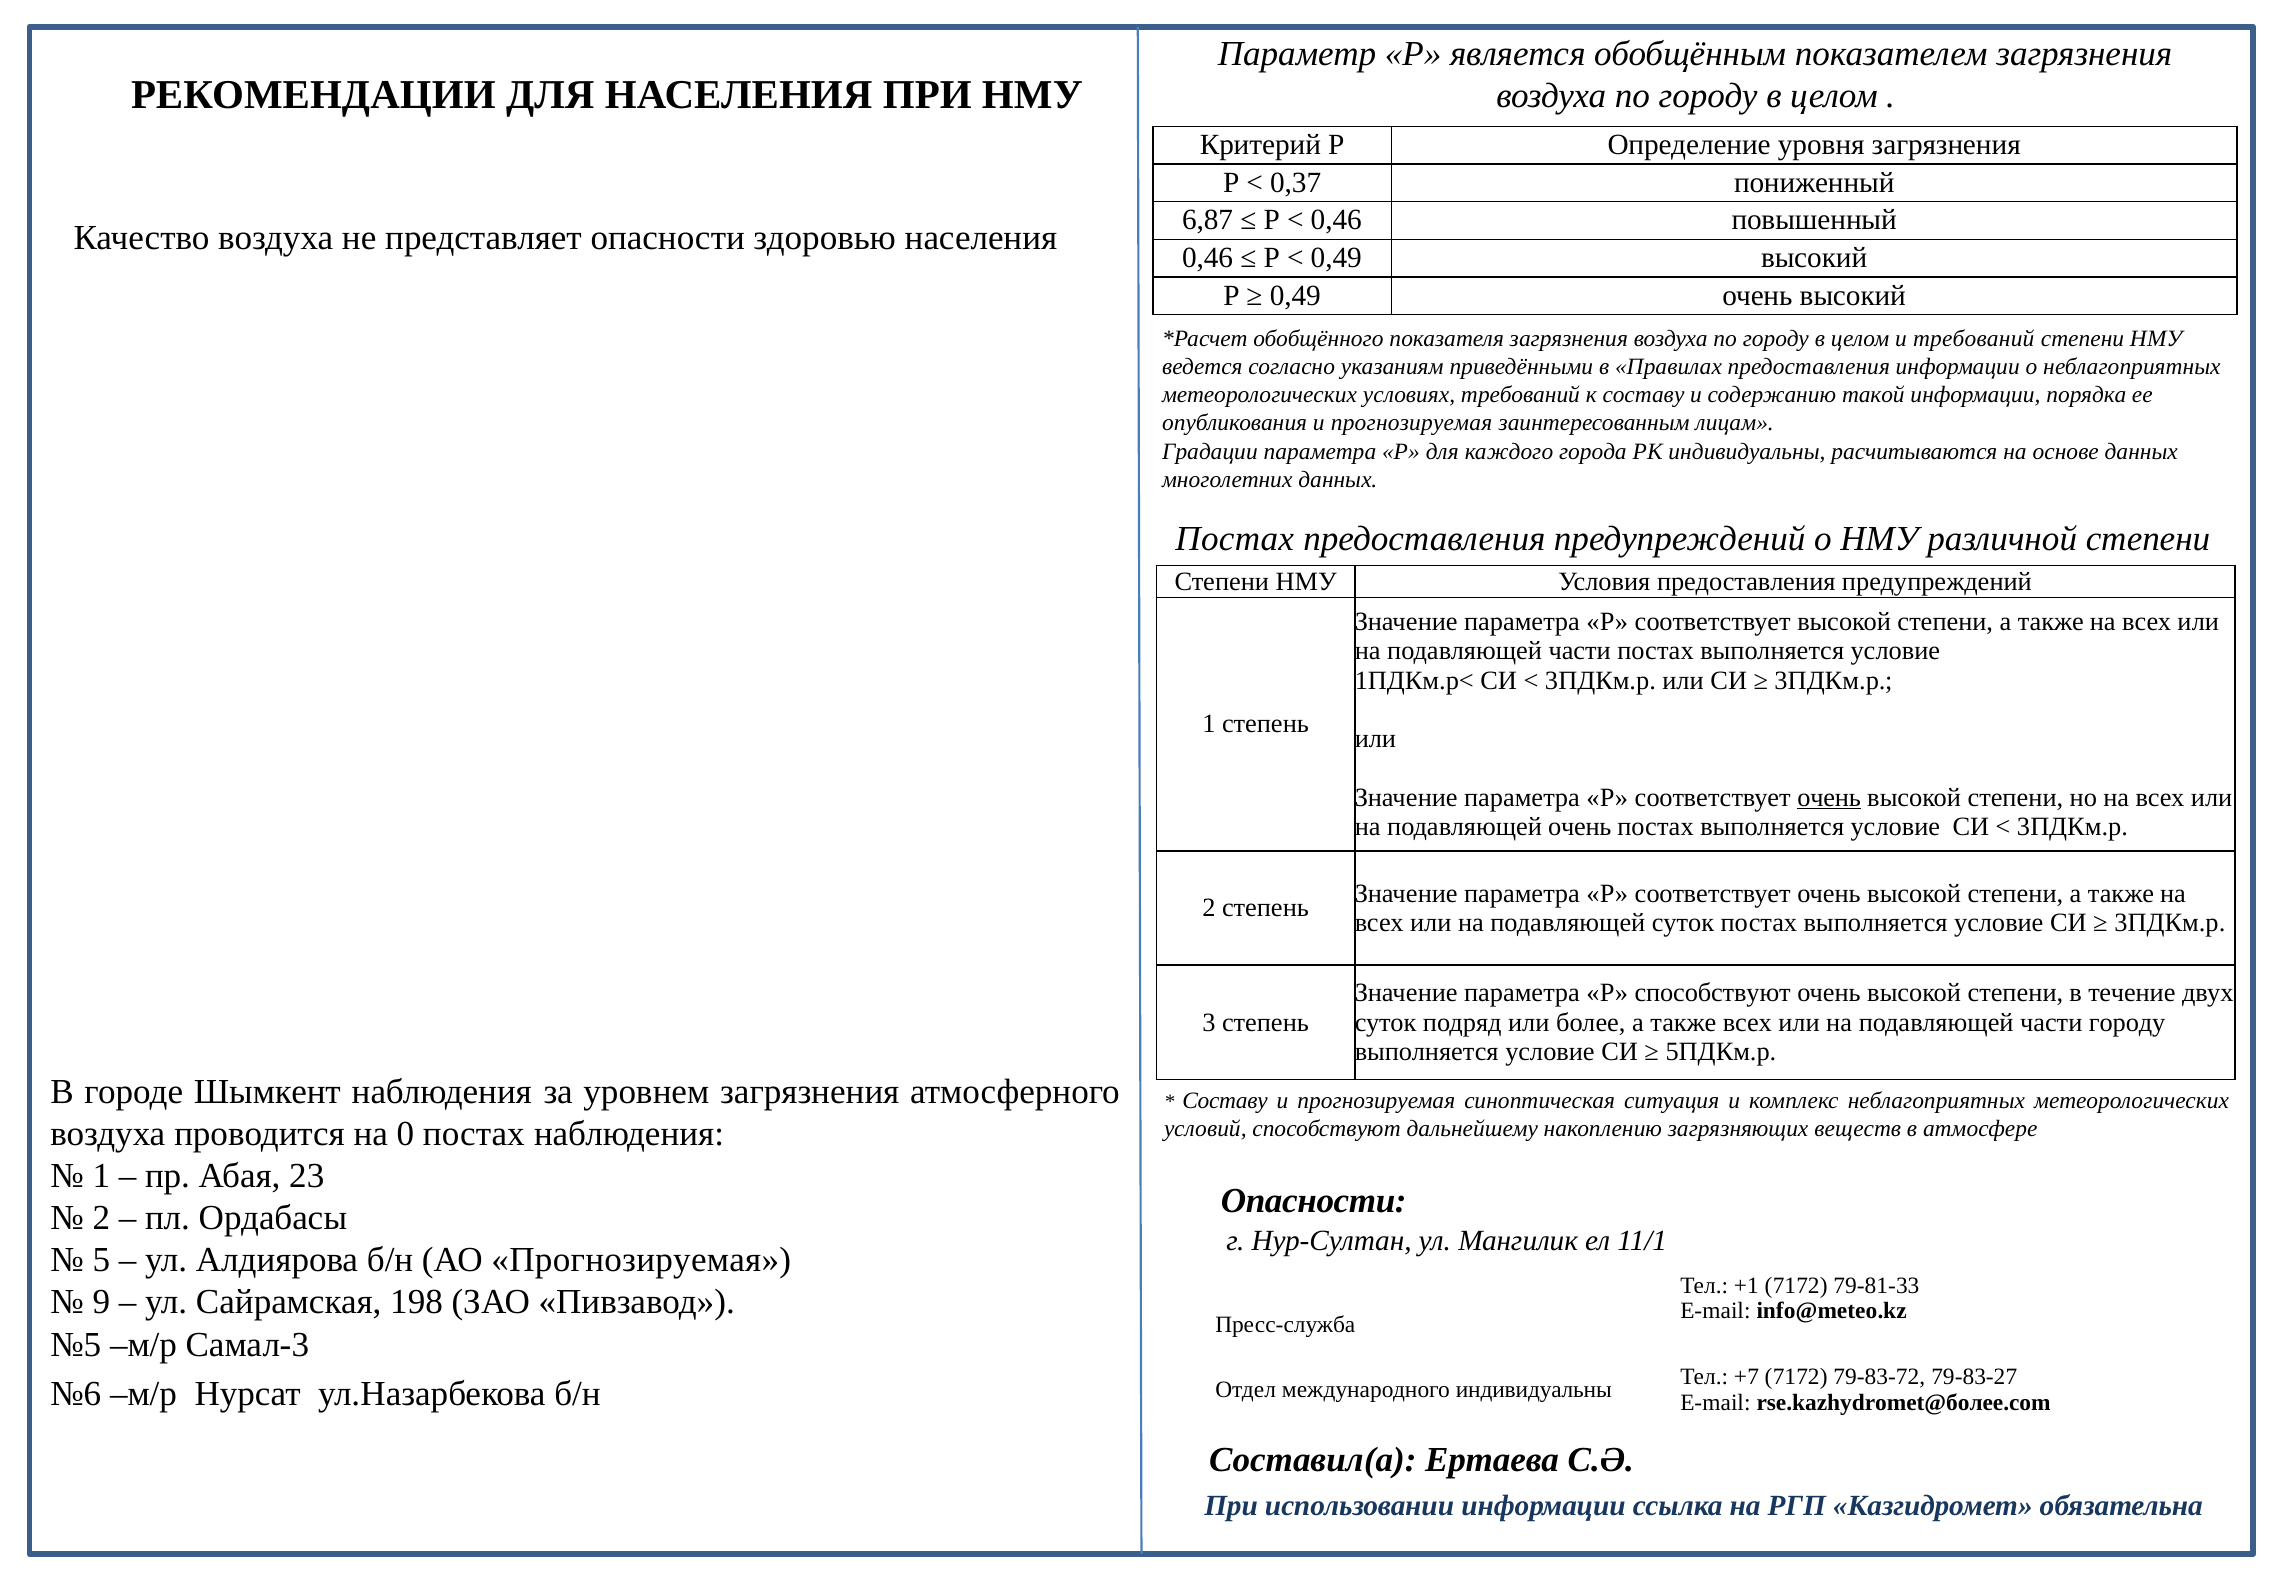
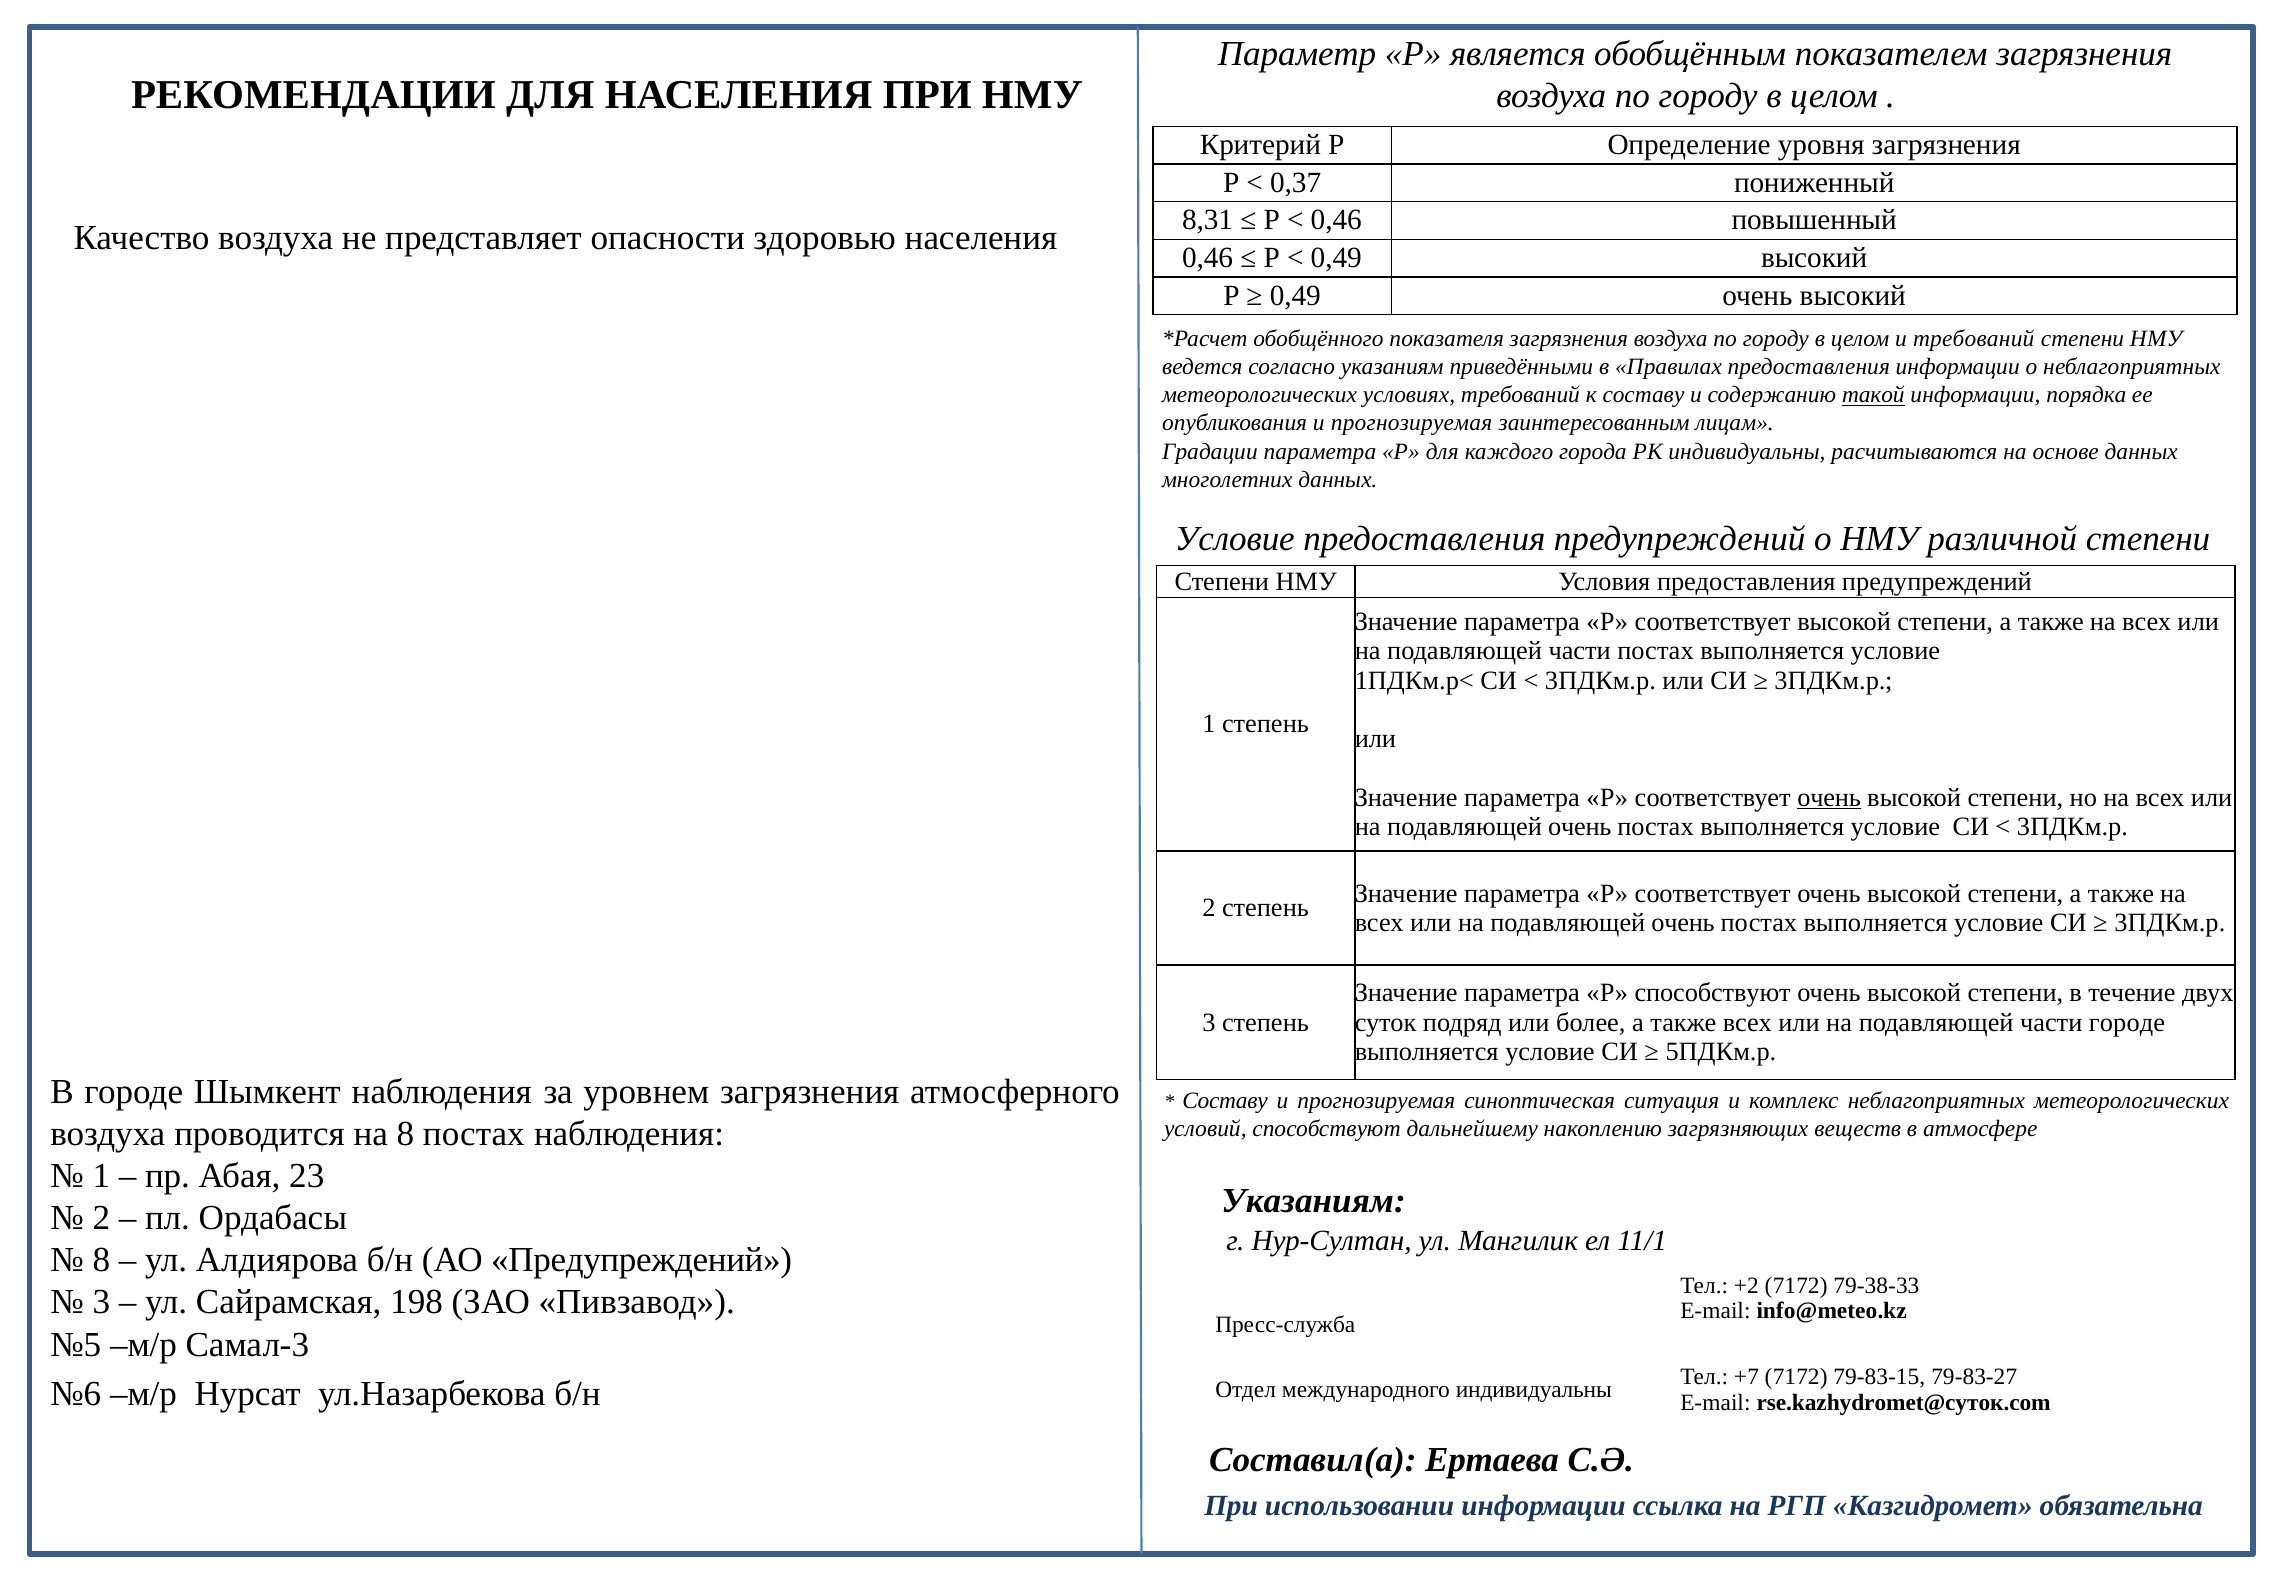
6,87: 6,87 -> 8,31
такой underline: none -> present
Постах at (1235, 538): Постах -> Условие
суток at (1683, 923): суток -> очень
части городу: городу -> городе
на 0: 0 -> 8
Опасности at (1314, 1200): Опасности -> Указаниям
5 at (101, 1260): 5 -> 8
АО Прогнозируемая: Прогнозируемая -> Предупреждений
+1: +1 -> +2
79-81-33: 79-81-33 -> 79-38-33
9 at (101, 1302): 9 -> 3
79-83-72: 79-83-72 -> 79-83-15
rse.kazhydromet@более.com: rse.kazhydromet@более.com -> rse.kazhydromet@суток.com
